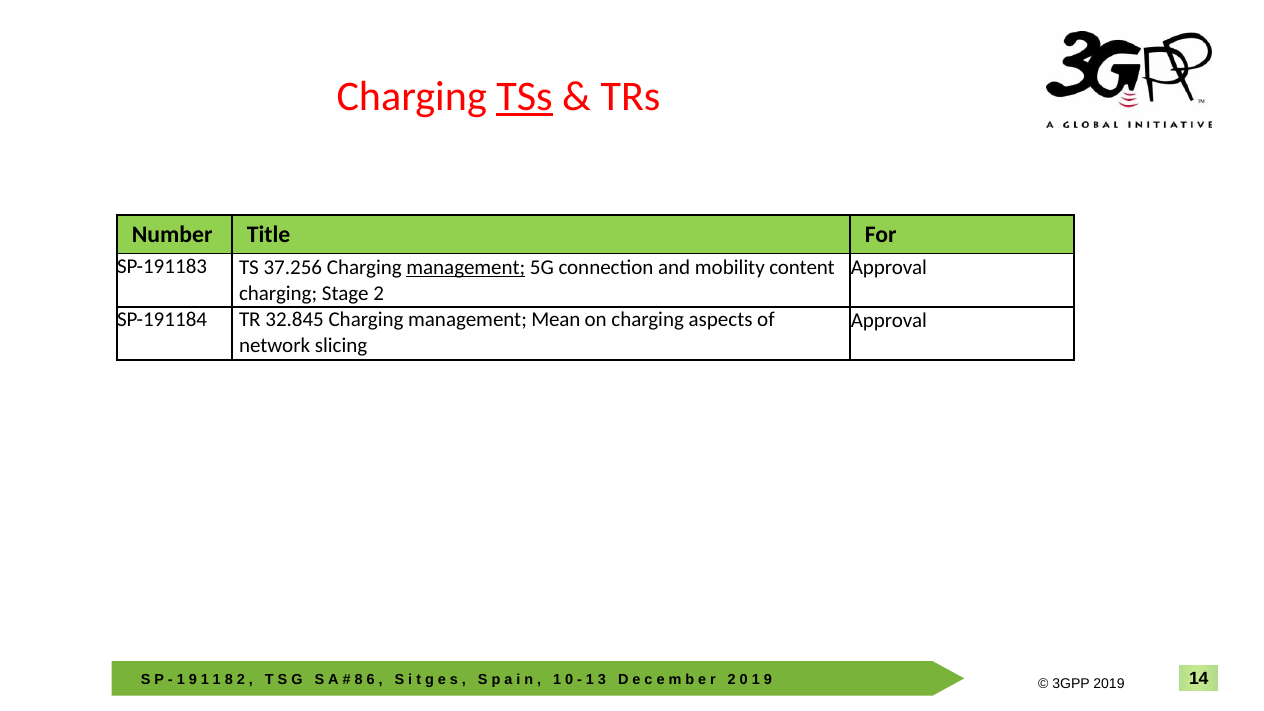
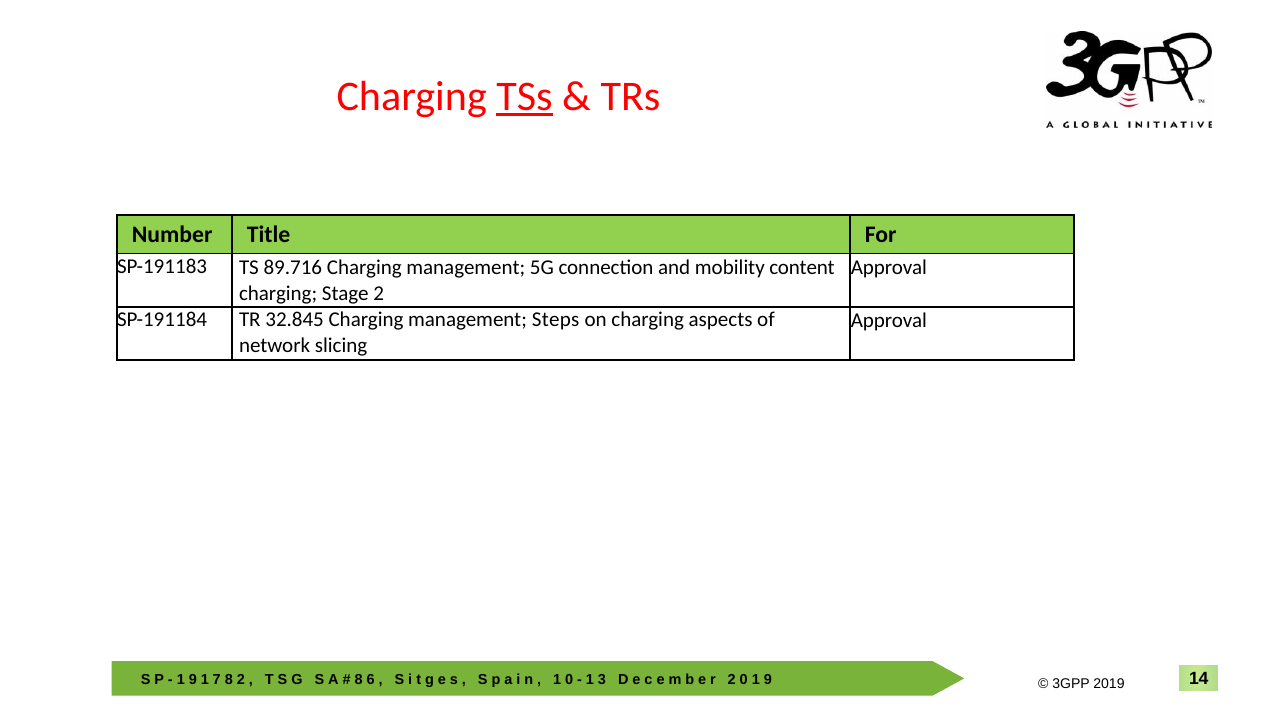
37.256: 37.256 -> 89.716
management at (466, 267) underline: present -> none
Mean: Mean -> Steps
1 at (217, 680): 1 -> 7
